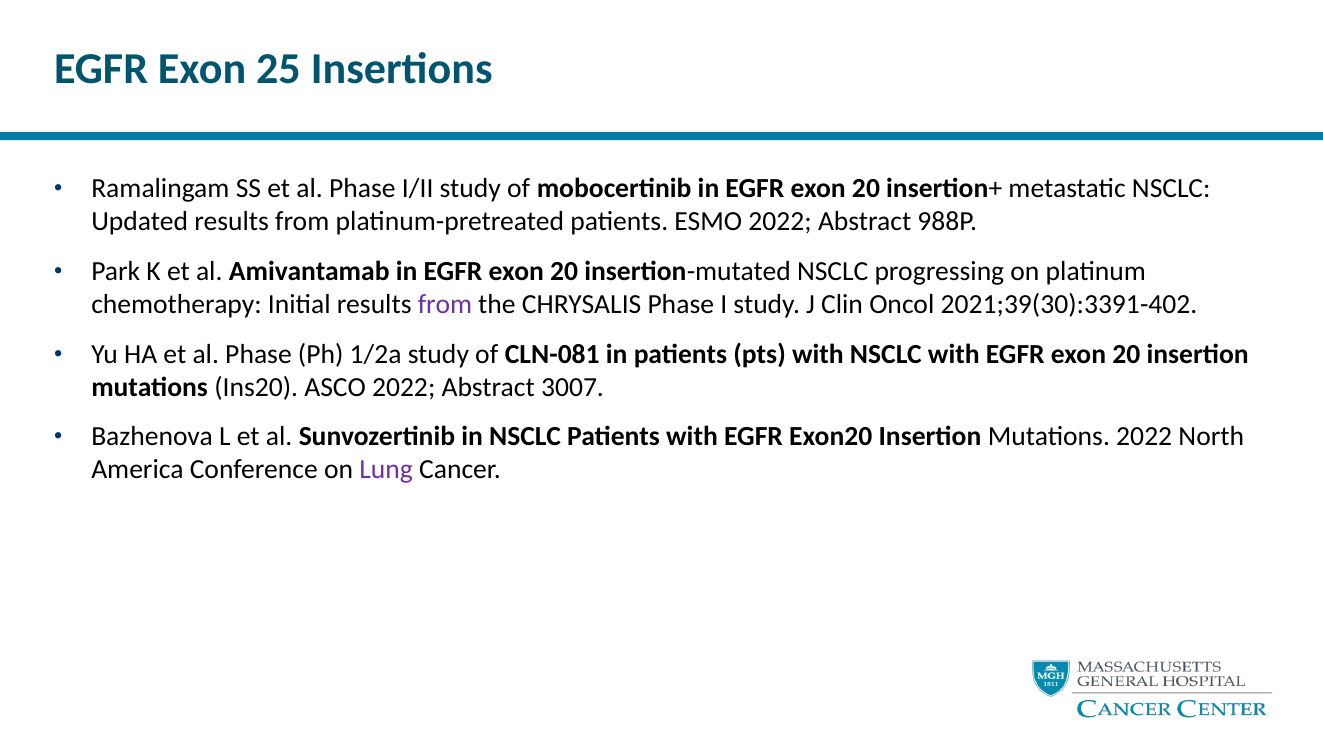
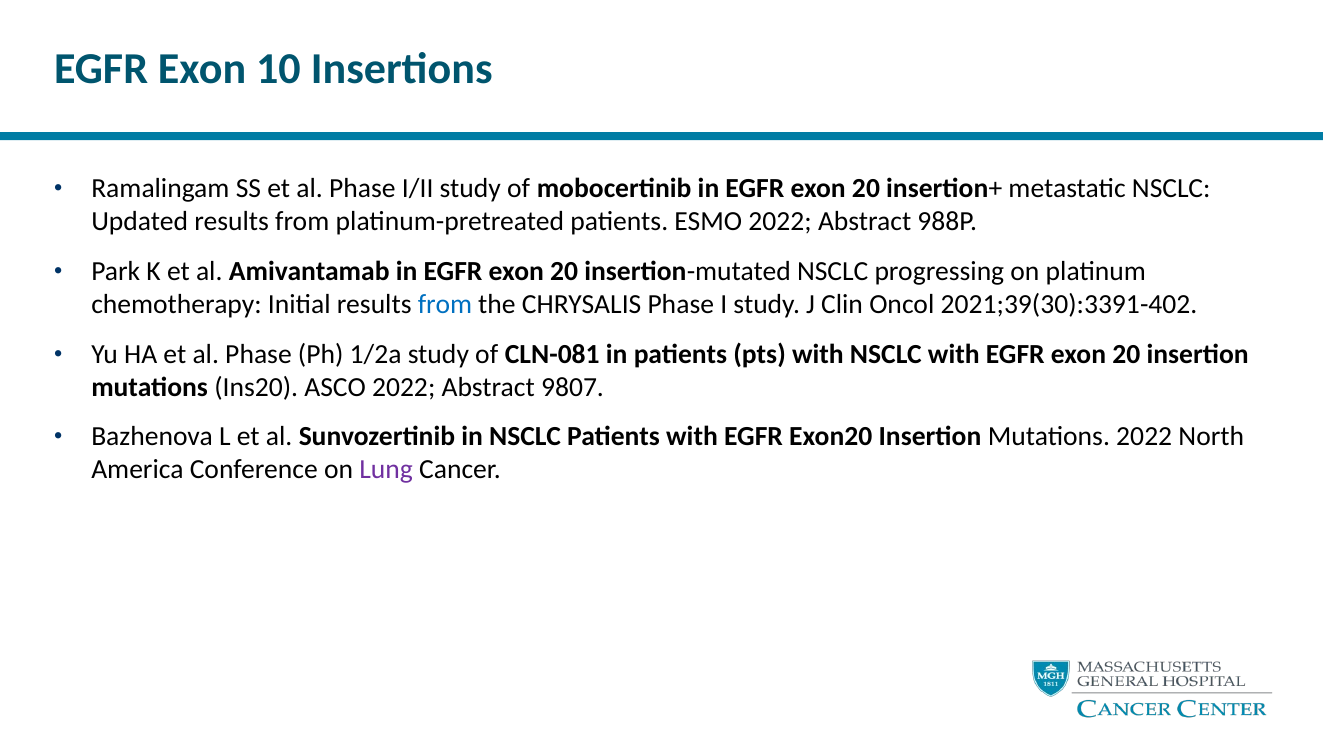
25: 25 -> 10
from at (445, 305) colour: purple -> blue
3007: 3007 -> 9807
